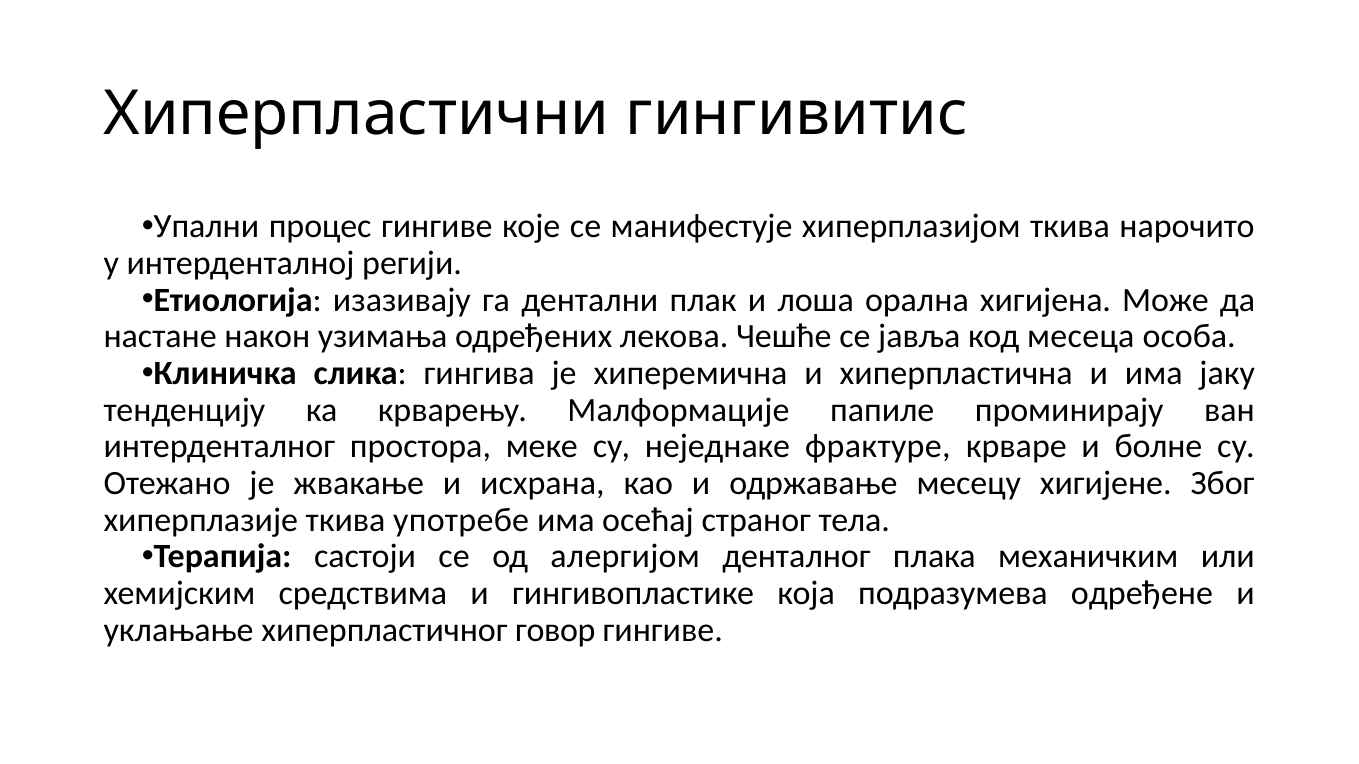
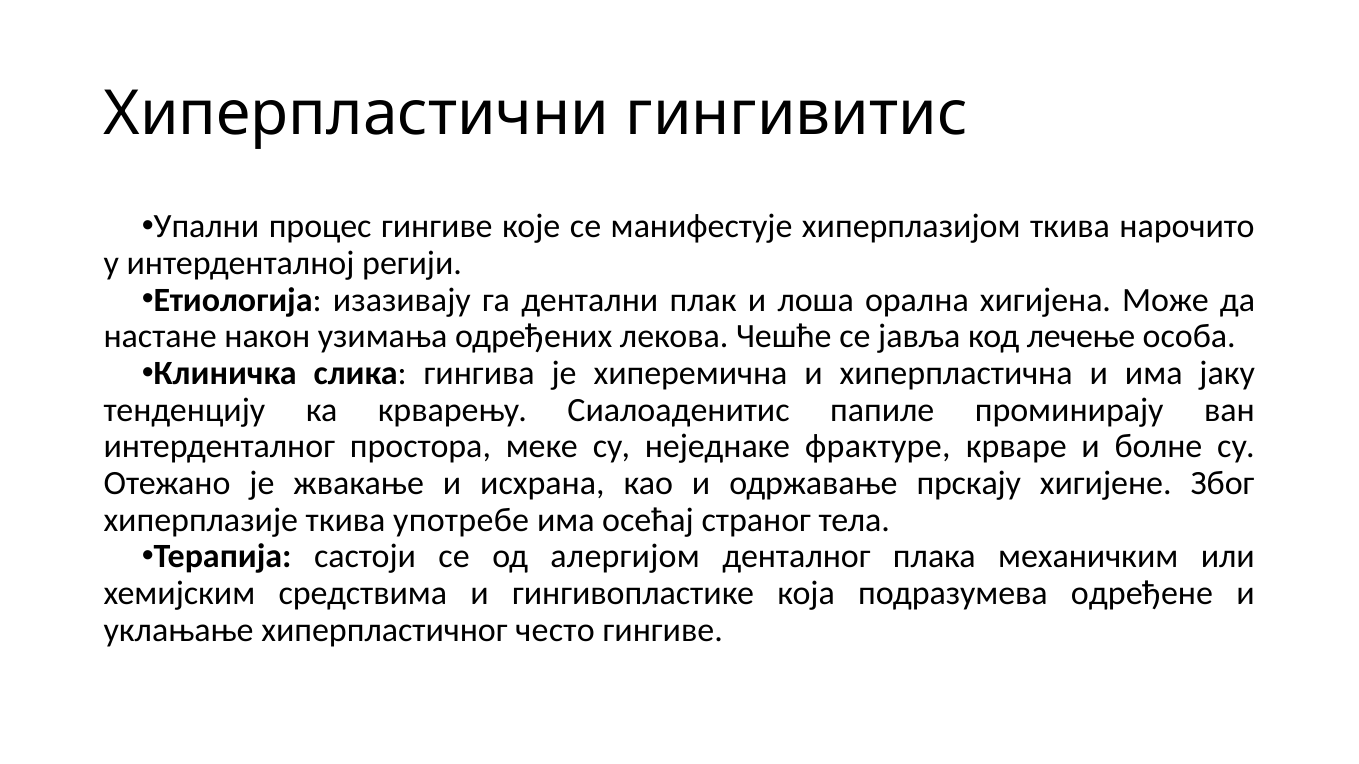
месеца: месеца -> лечење
Малформације: Малформације -> Сиалоаденитис
месецу: месецу -> прскају
говор: говор -> често
